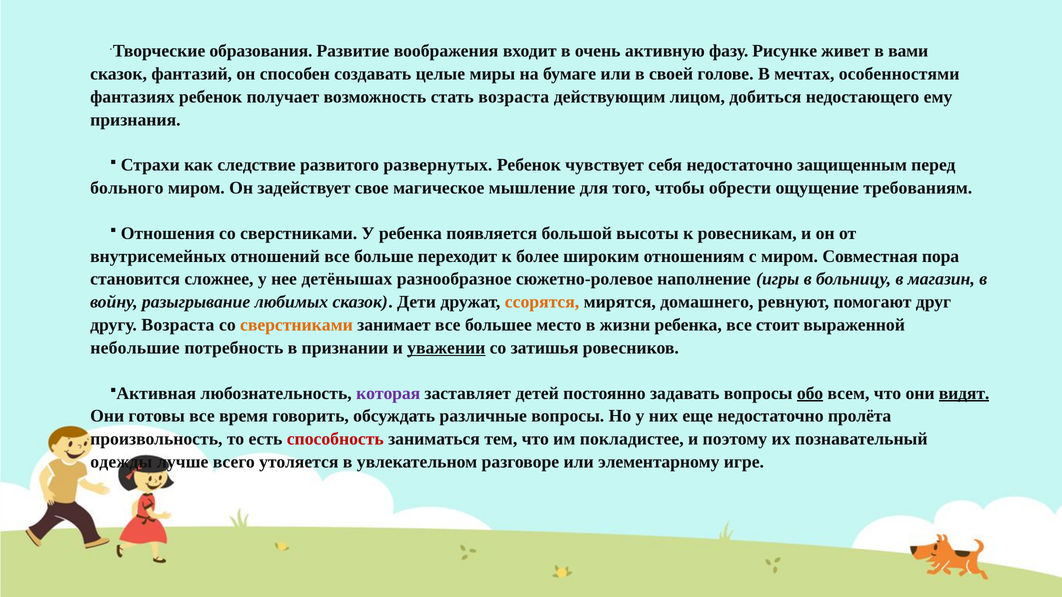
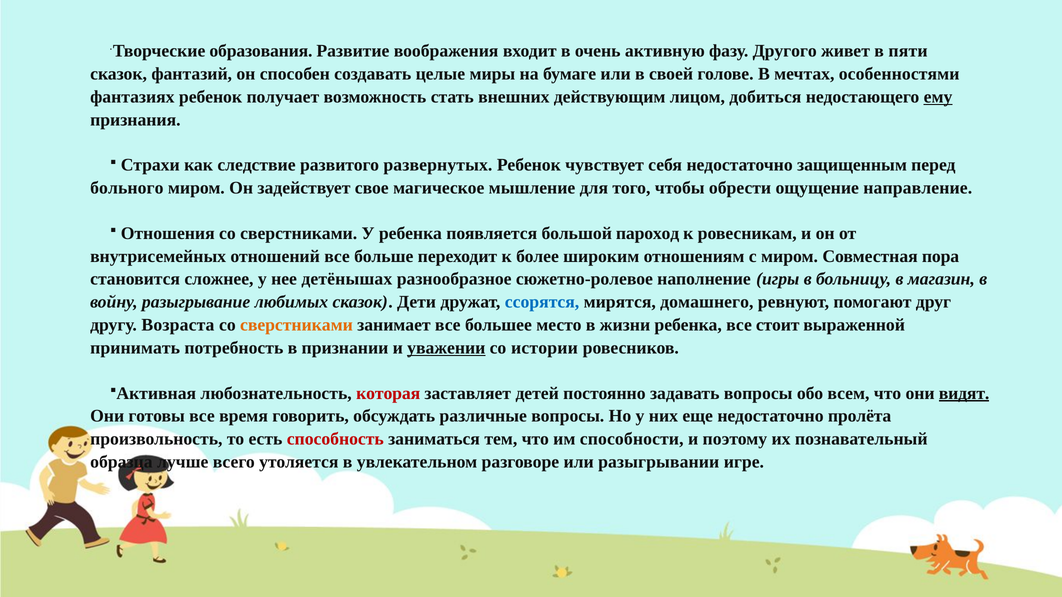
Рисунке: Рисунке -> Другого
вами: вами -> пяти
стать возраста: возраста -> внешних
ему underline: none -> present
требованиям: требованиям -> направление
высоты: высоты -> пароход
ссорятся colour: orange -> blue
небольшие: небольшие -> принимать
затишья: затишья -> истории
которая colour: purple -> red
обо underline: present -> none
покладистее: покладистее -> способности
одежды: одежды -> образца
элементарному: элементарному -> разыгрывании
